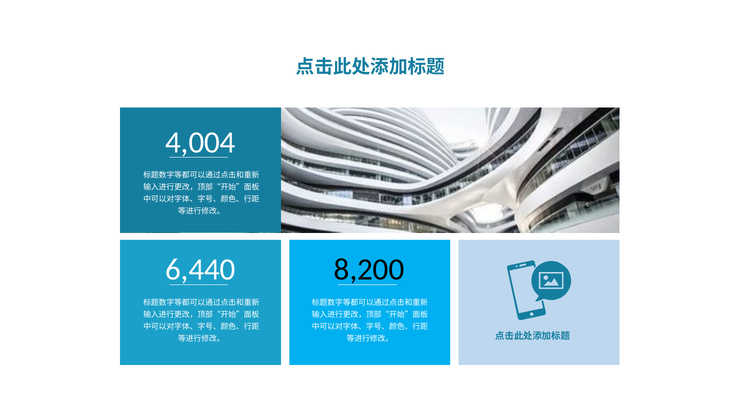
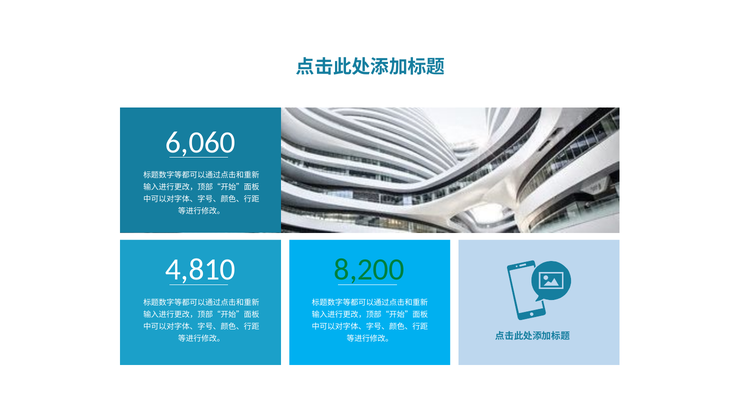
4,004: 4,004 -> 6,060
6,440: 6,440 -> 4,810
8,200 colour: black -> green
